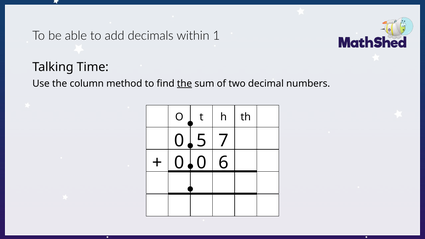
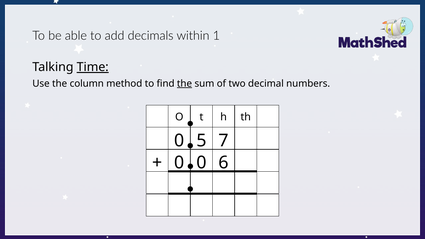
Time underline: none -> present
